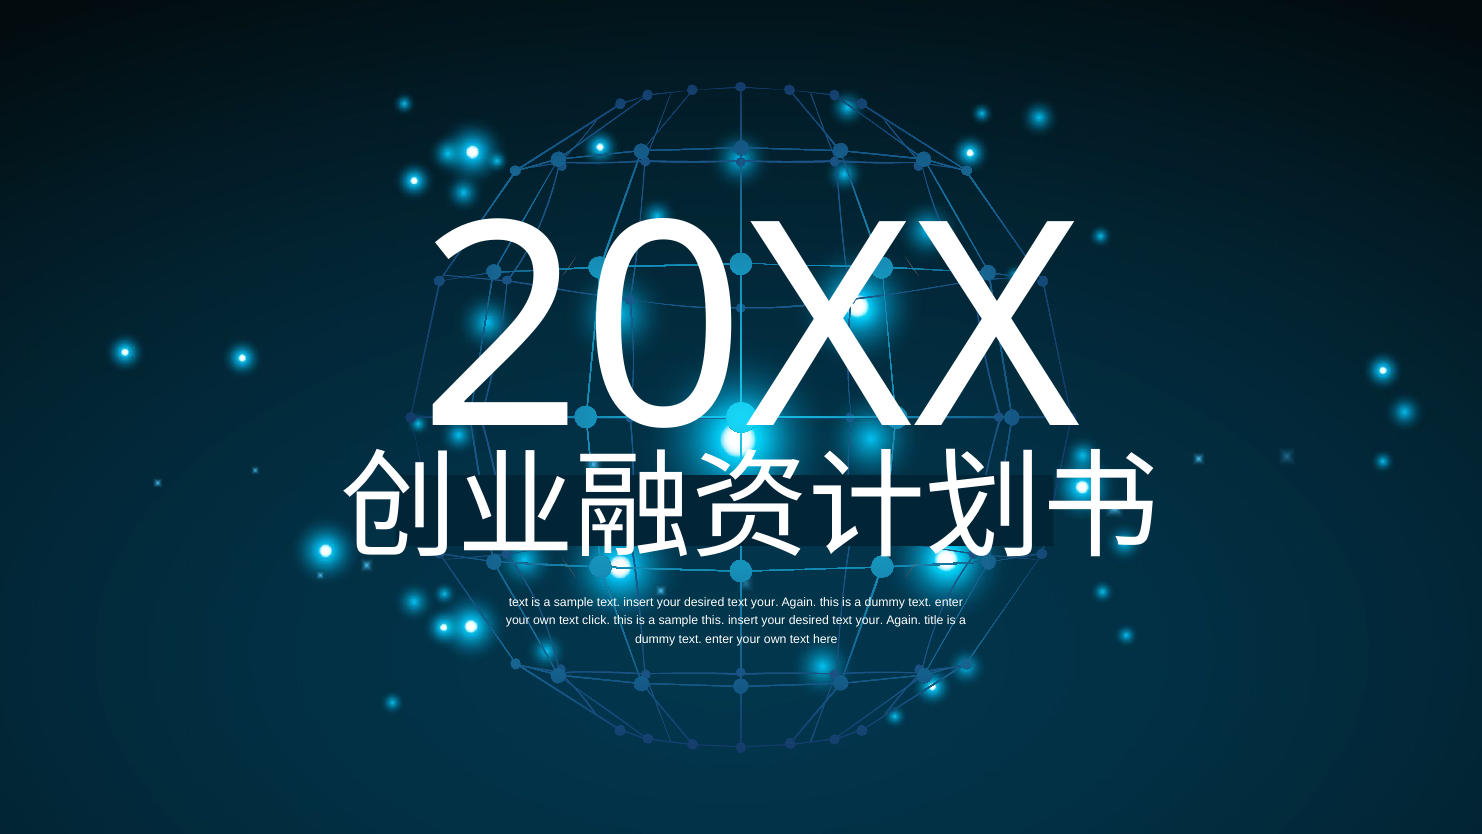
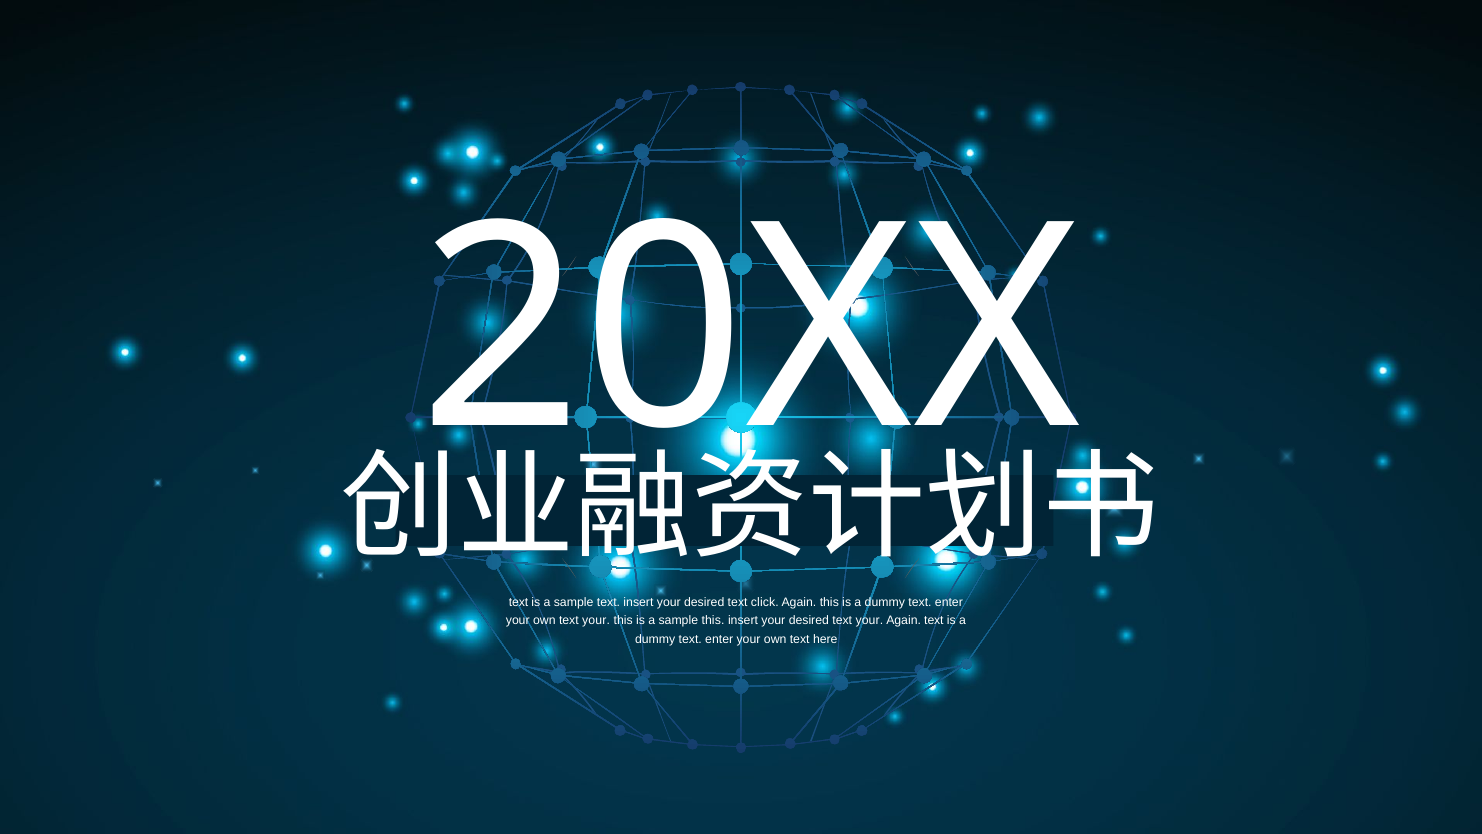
your at (765, 602): your -> click
own text click: click -> your
Again title: title -> text
